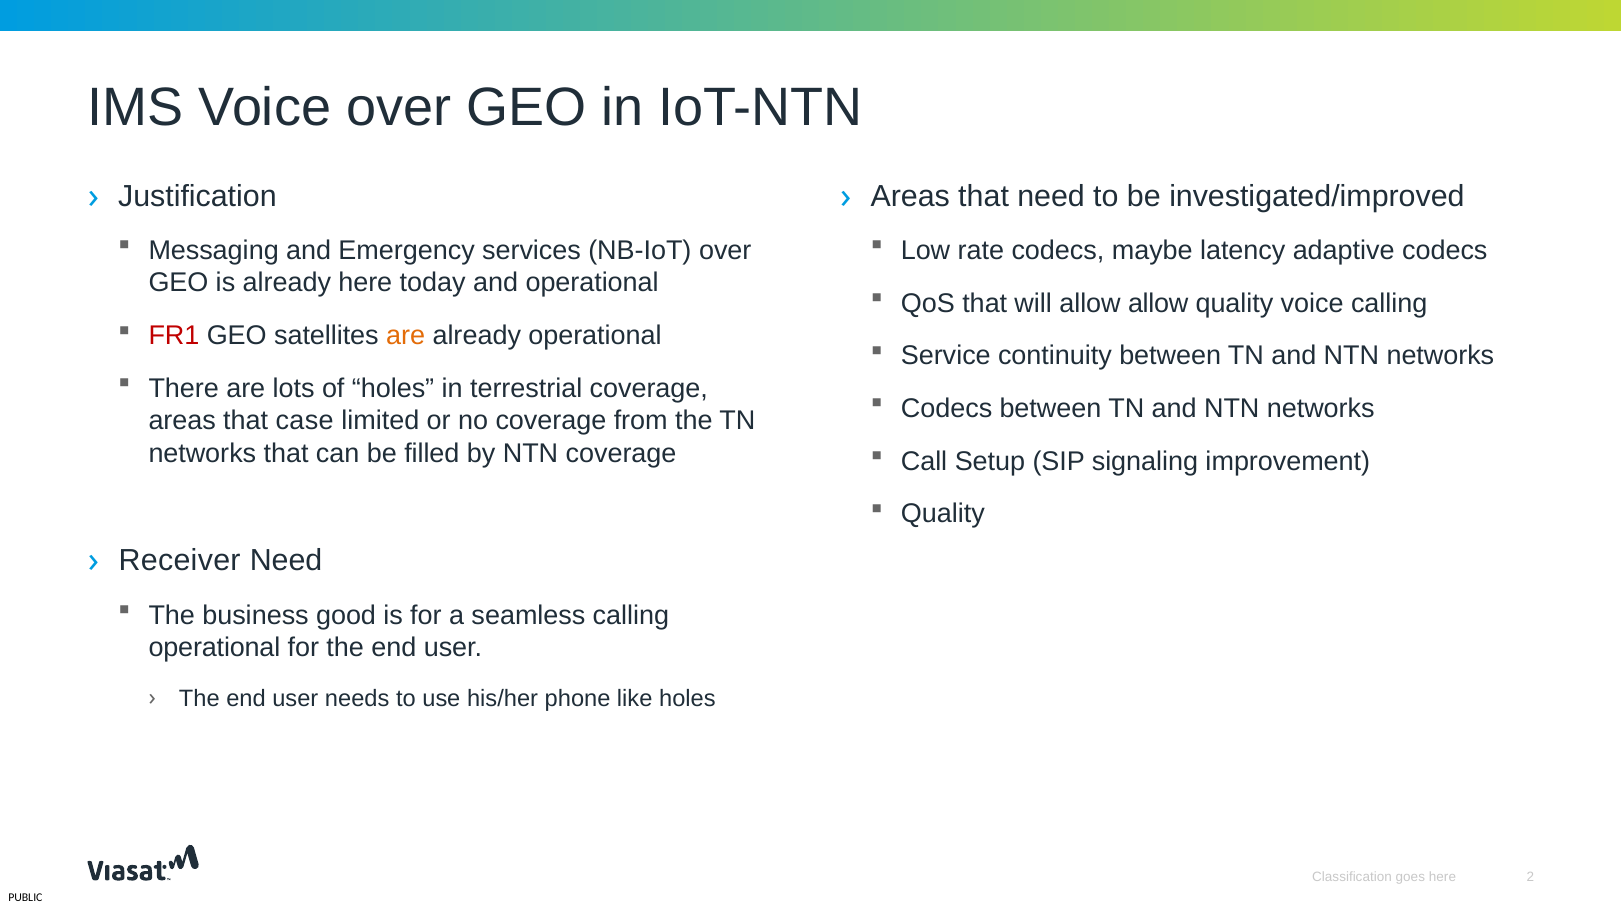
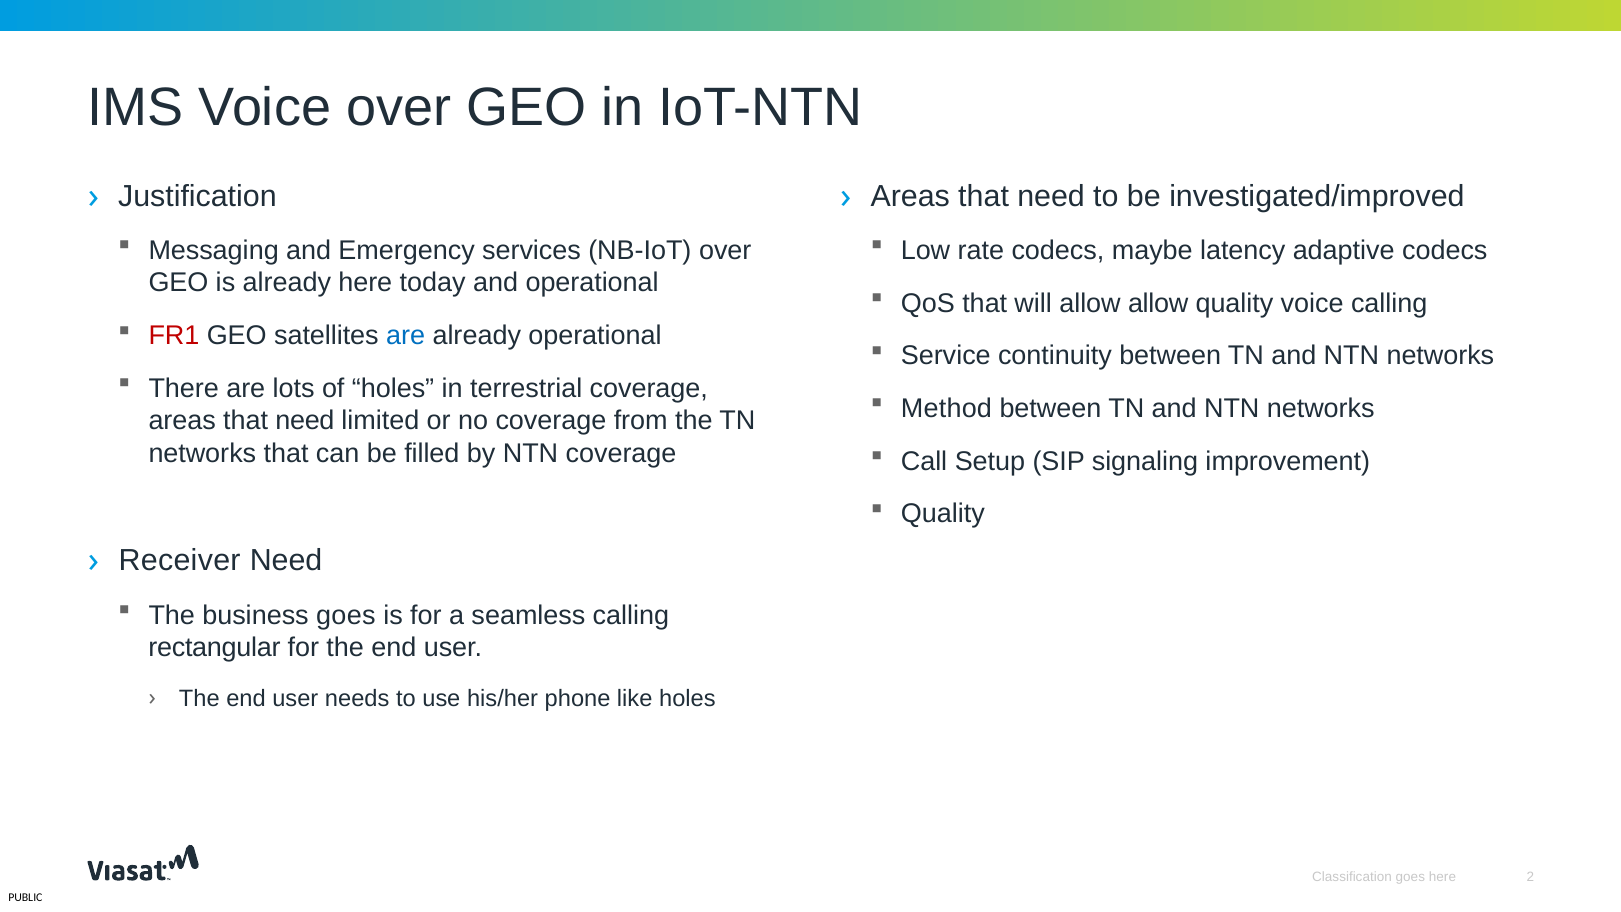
are at (406, 336) colour: orange -> blue
Codecs at (947, 408): Codecs -> Method
case at (305, 421): case -> need
business good: good -> goes
operational at (214, 648): operational -> rectangular
